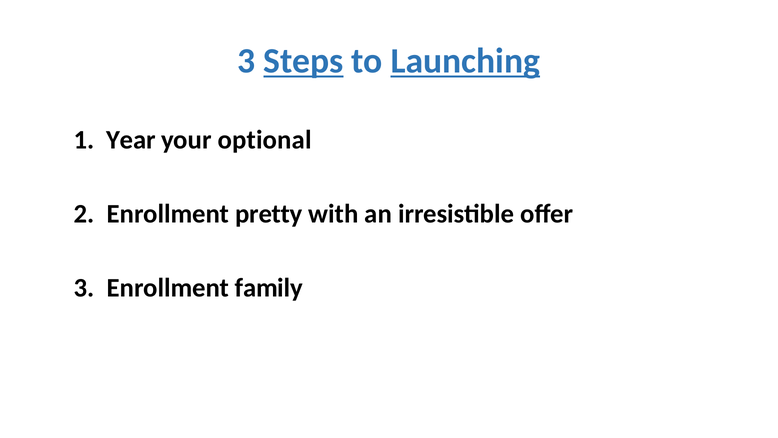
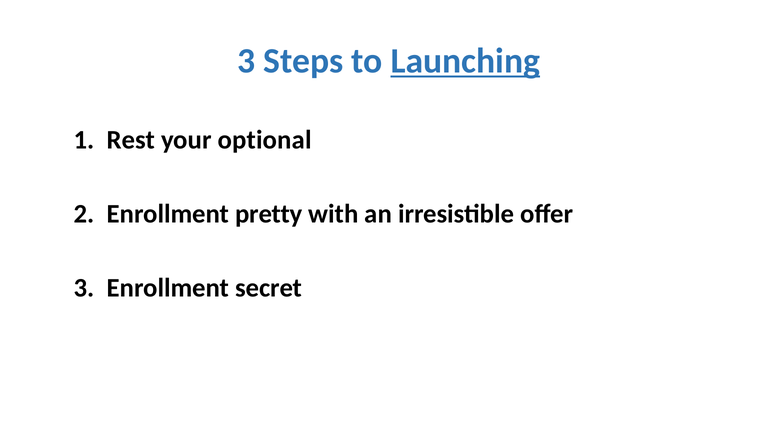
Steps underline: present -> none
Year: Year -> Rest
family: family -> secret
